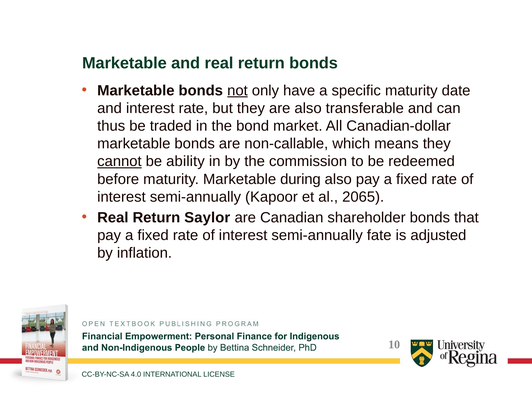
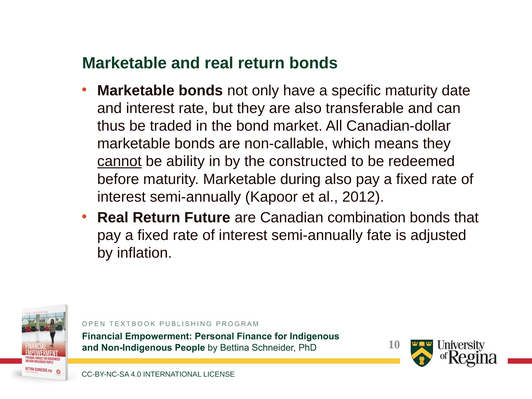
not underline: present -> none
commission: commission -> constructed
2065: 2065 -> 2012
Saylor: Saylor -> Future
shareholder: shareholder -> combination
